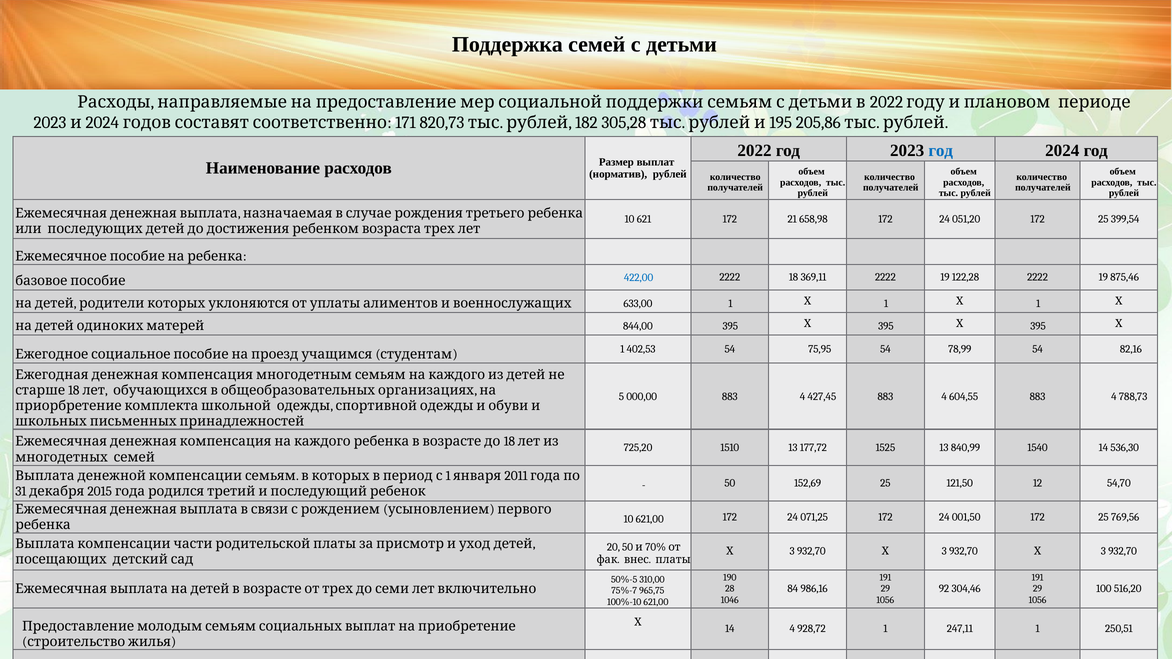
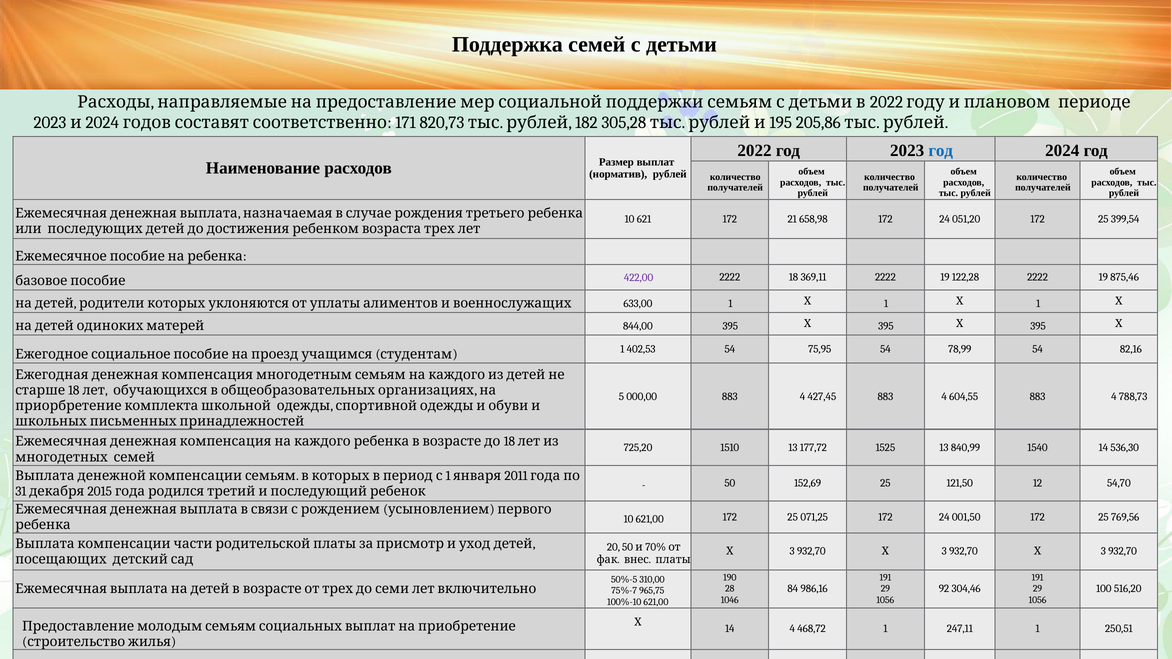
422,00 colour: blue -> purple
621,00 172 24: 24 -> 25
928,72: 928,72 -> 468,72
